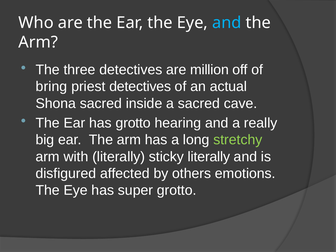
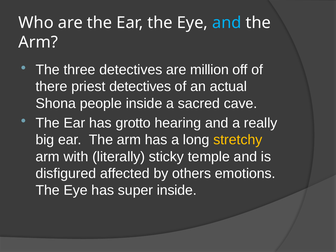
bring: bring -> there
Shona sacred: sacred -> people
stretchy colour: light green -> yellow
sticky literally: literally -> temple
super grotto: grotto -> inside
